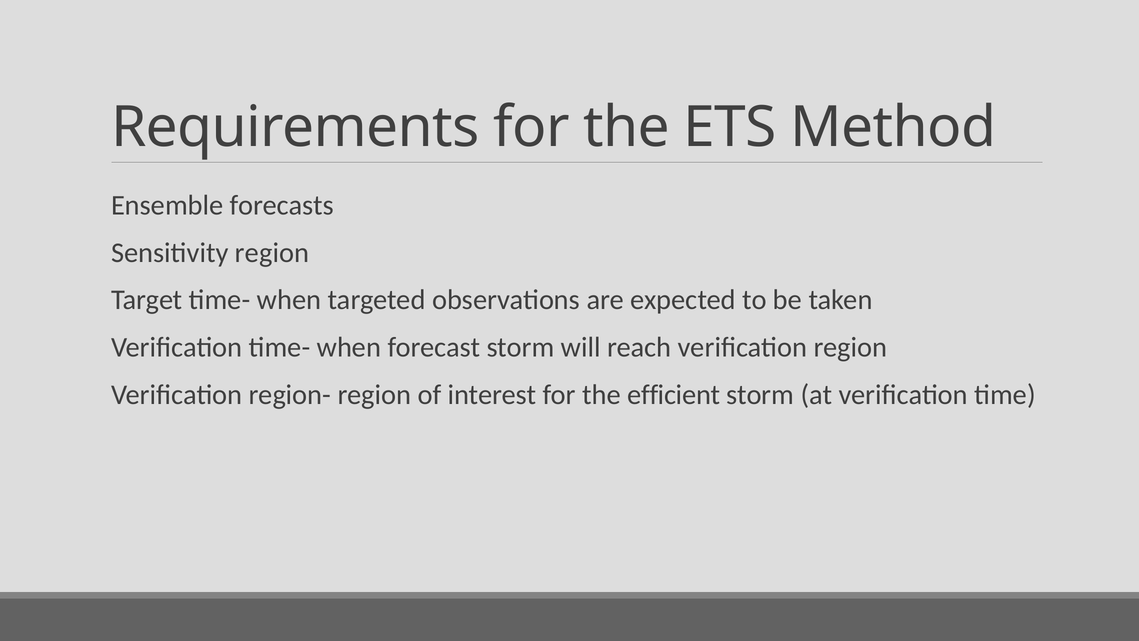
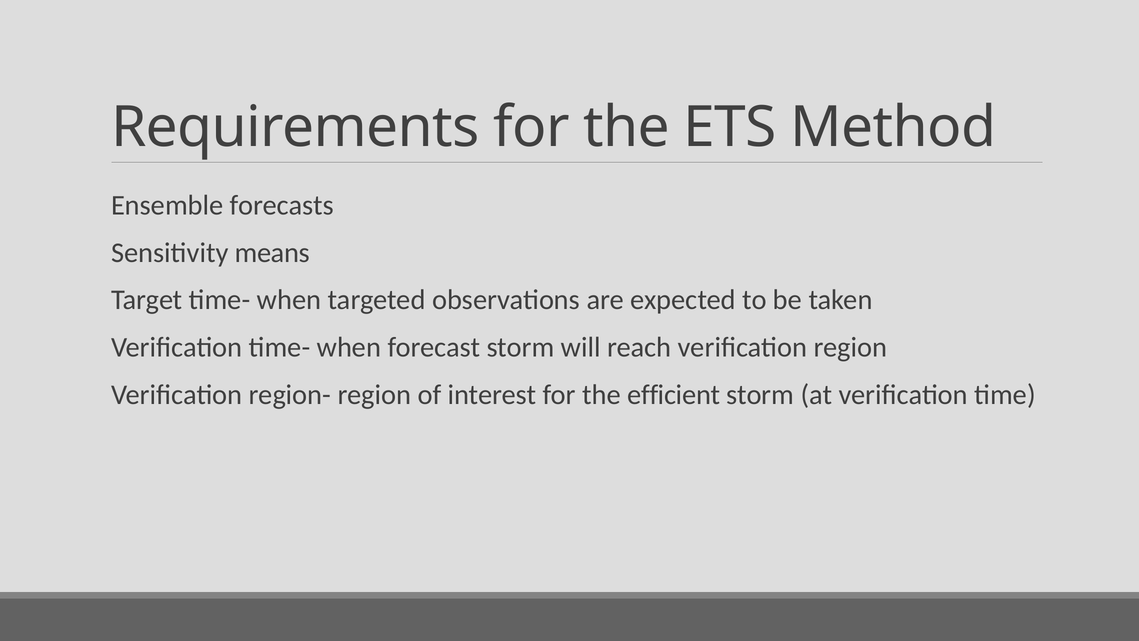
Sensitivity region: region -> means
